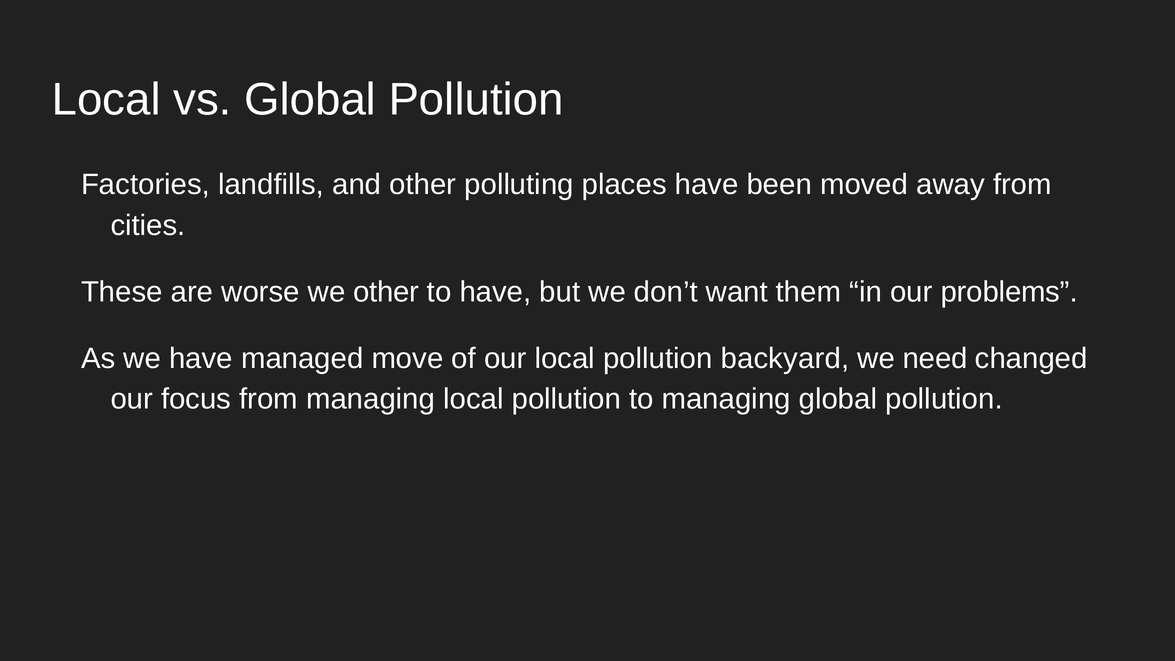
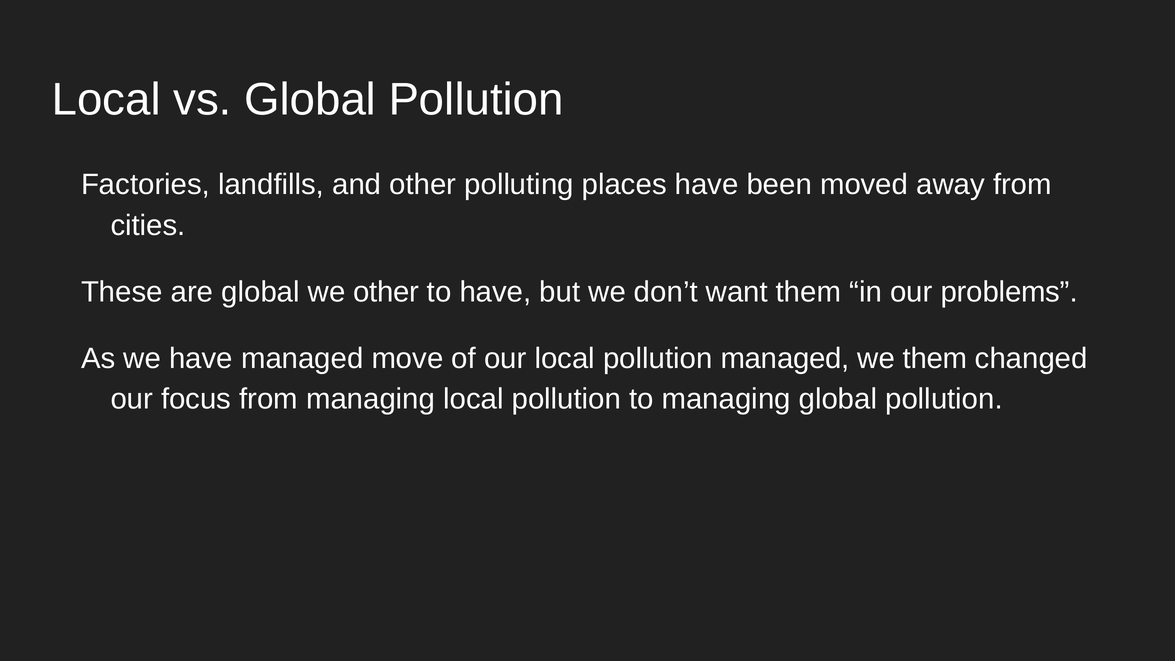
are worse: worse -> global
pollution backyard: backyard -> managed
we need: need -> them
